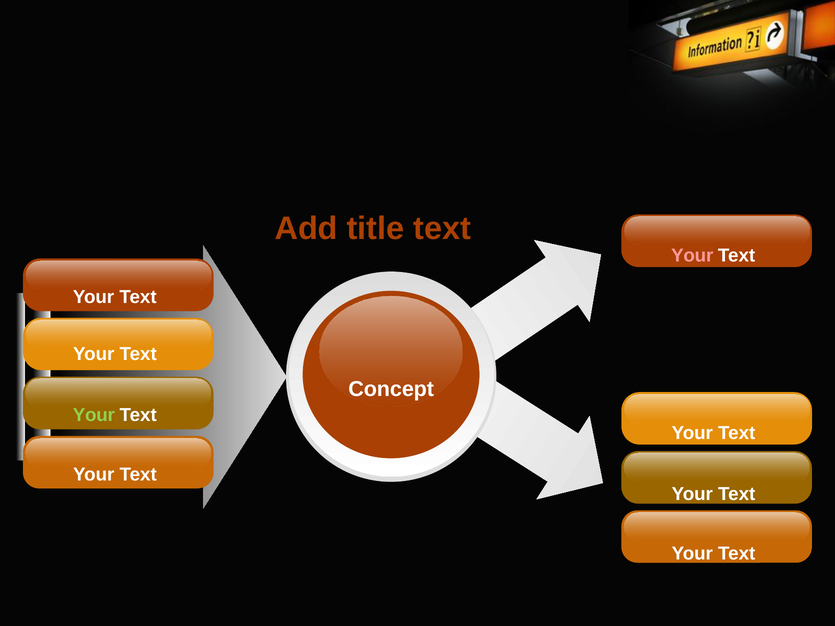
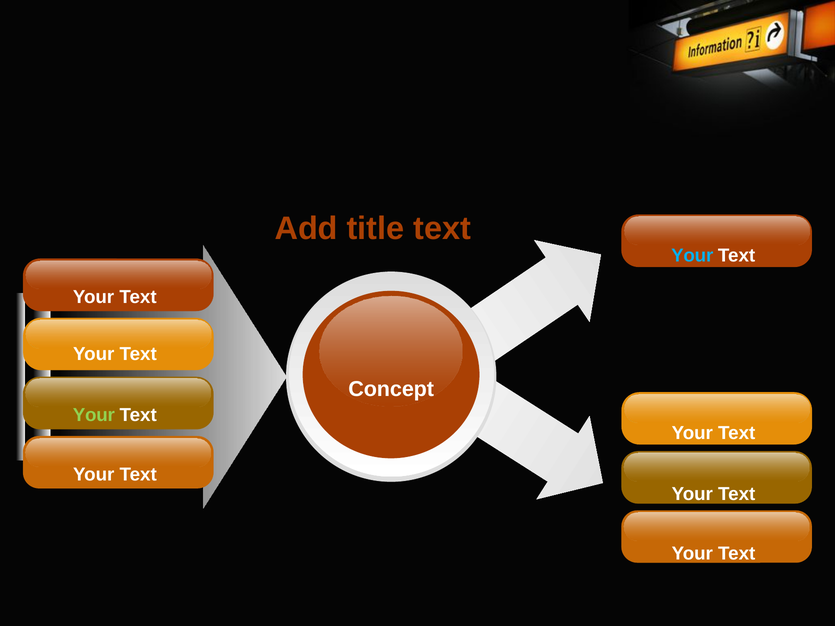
Your at (692, 256) colour: pink -> light blue
